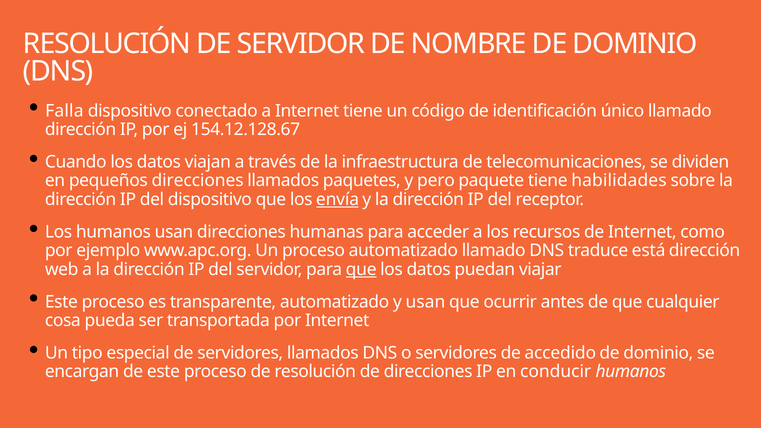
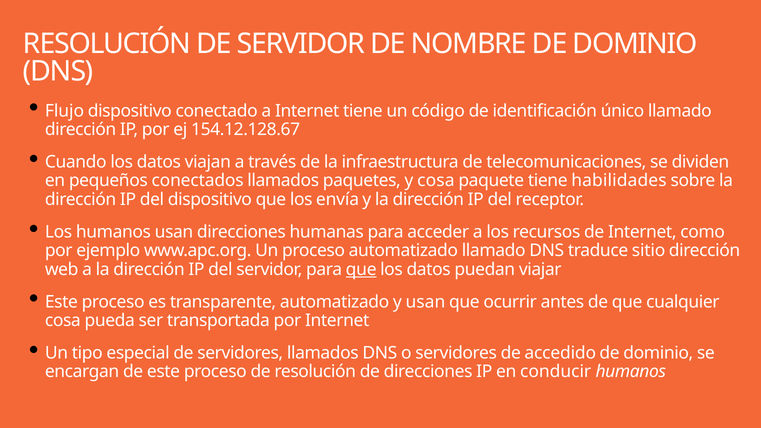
Falla: Falla -> Flujo
pequeños direcciones: direcciones -> conectados
y pero: pero -> cosa
envía underline: present -> none
está: está -> sitio
